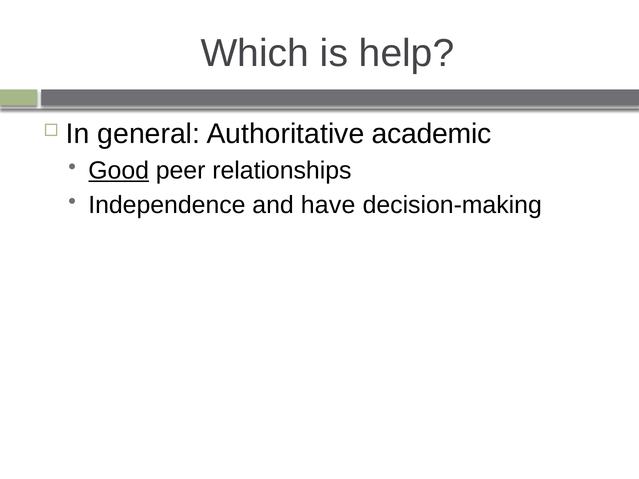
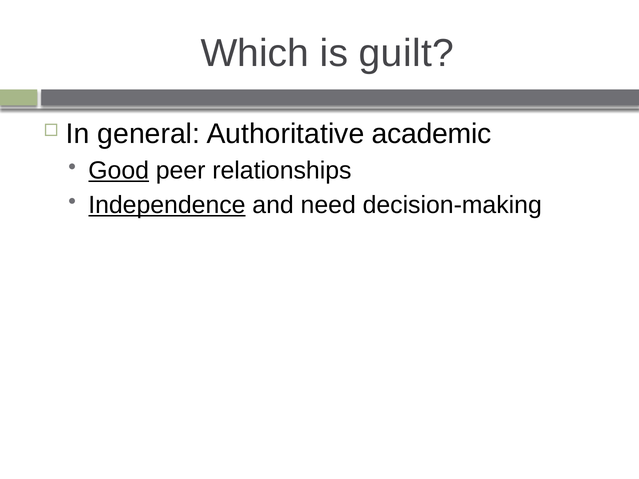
help: help -> guilt
Independence underline: none -> present
have: have -> need
